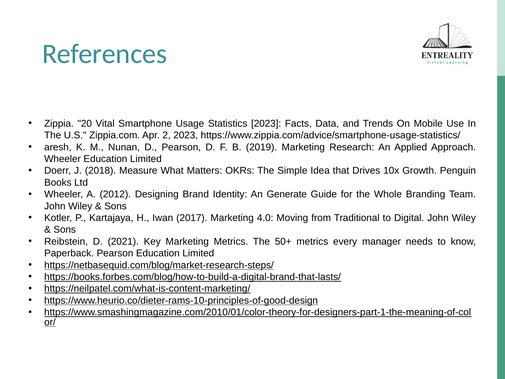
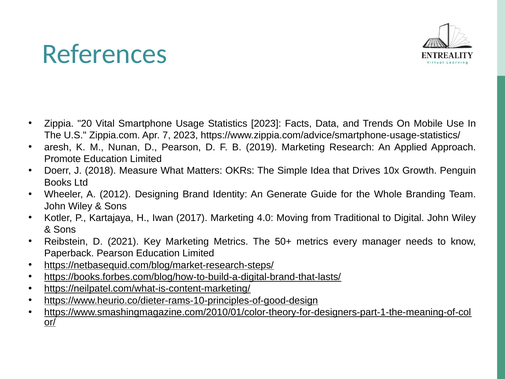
2: 2 -> 7
Wheeler at (63, 159): Wheeler -> Promote
